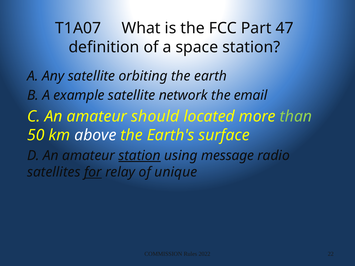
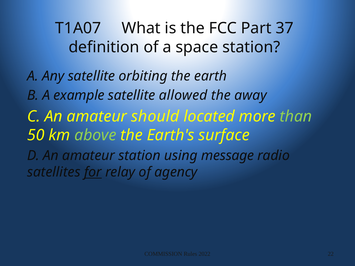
47: 47 -> 37
network: network -> allowed
email: email -> away
above colour: white -> light green
station at (140, 156) underline: present -> none
unique: unique -> agency
